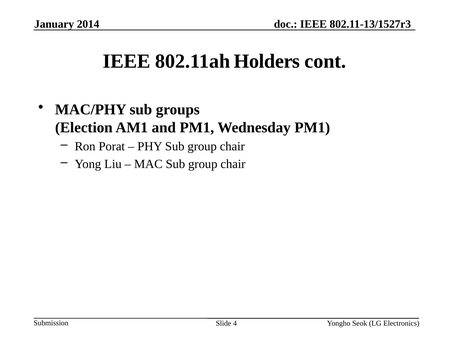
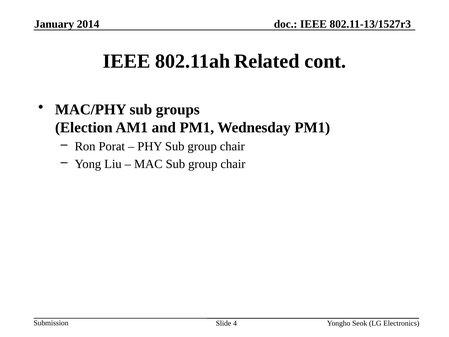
Holders: Holders -> Related
